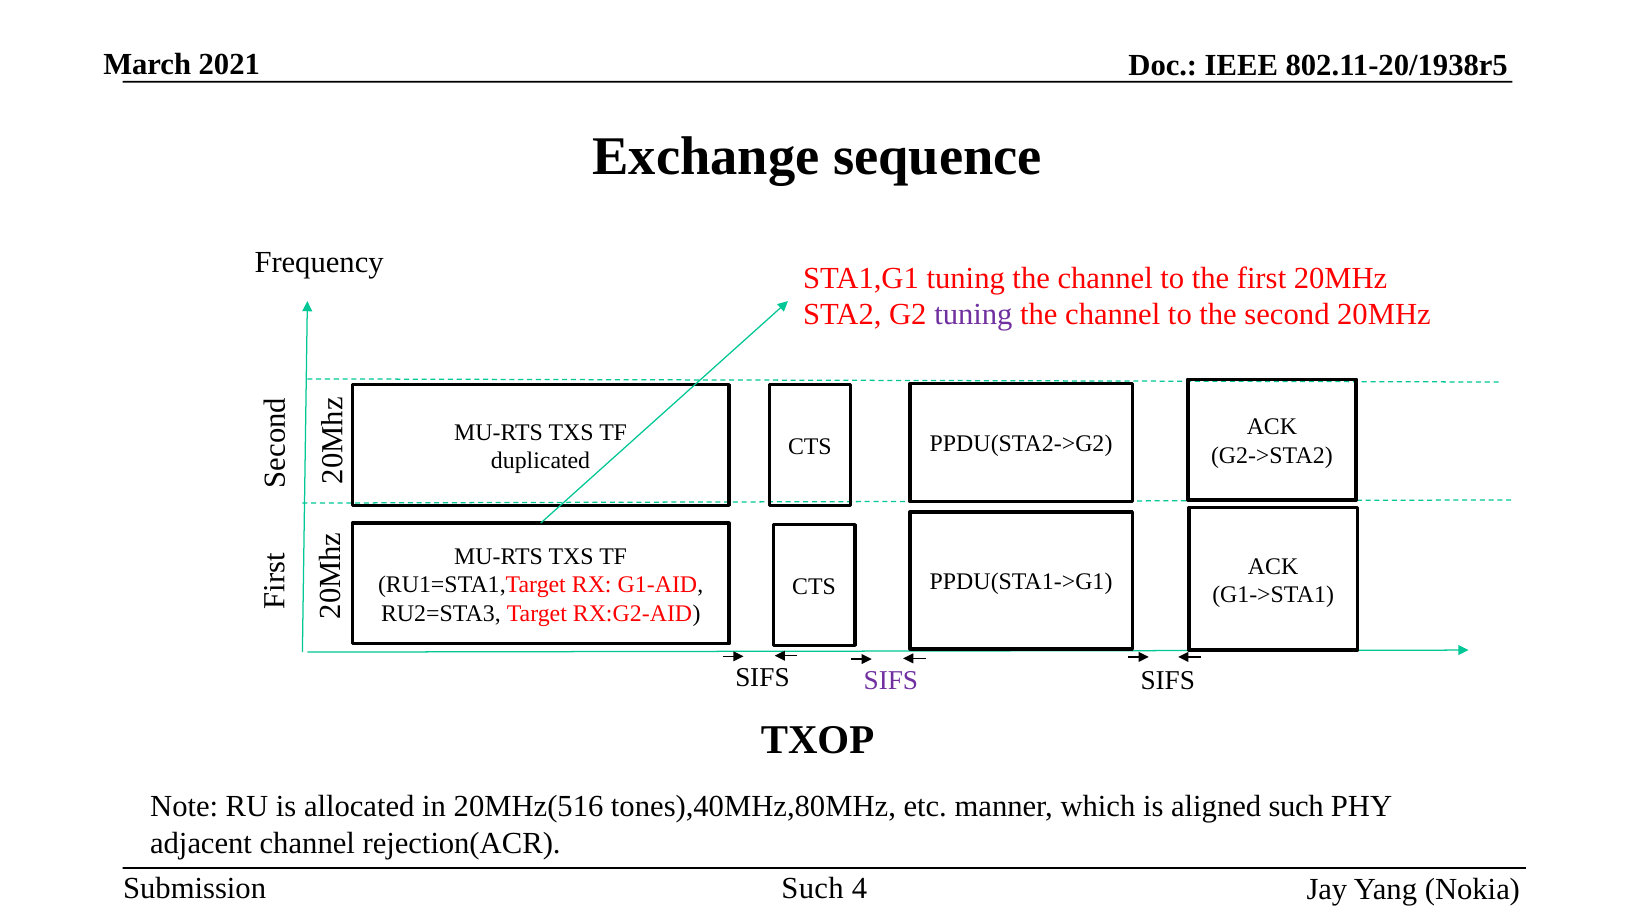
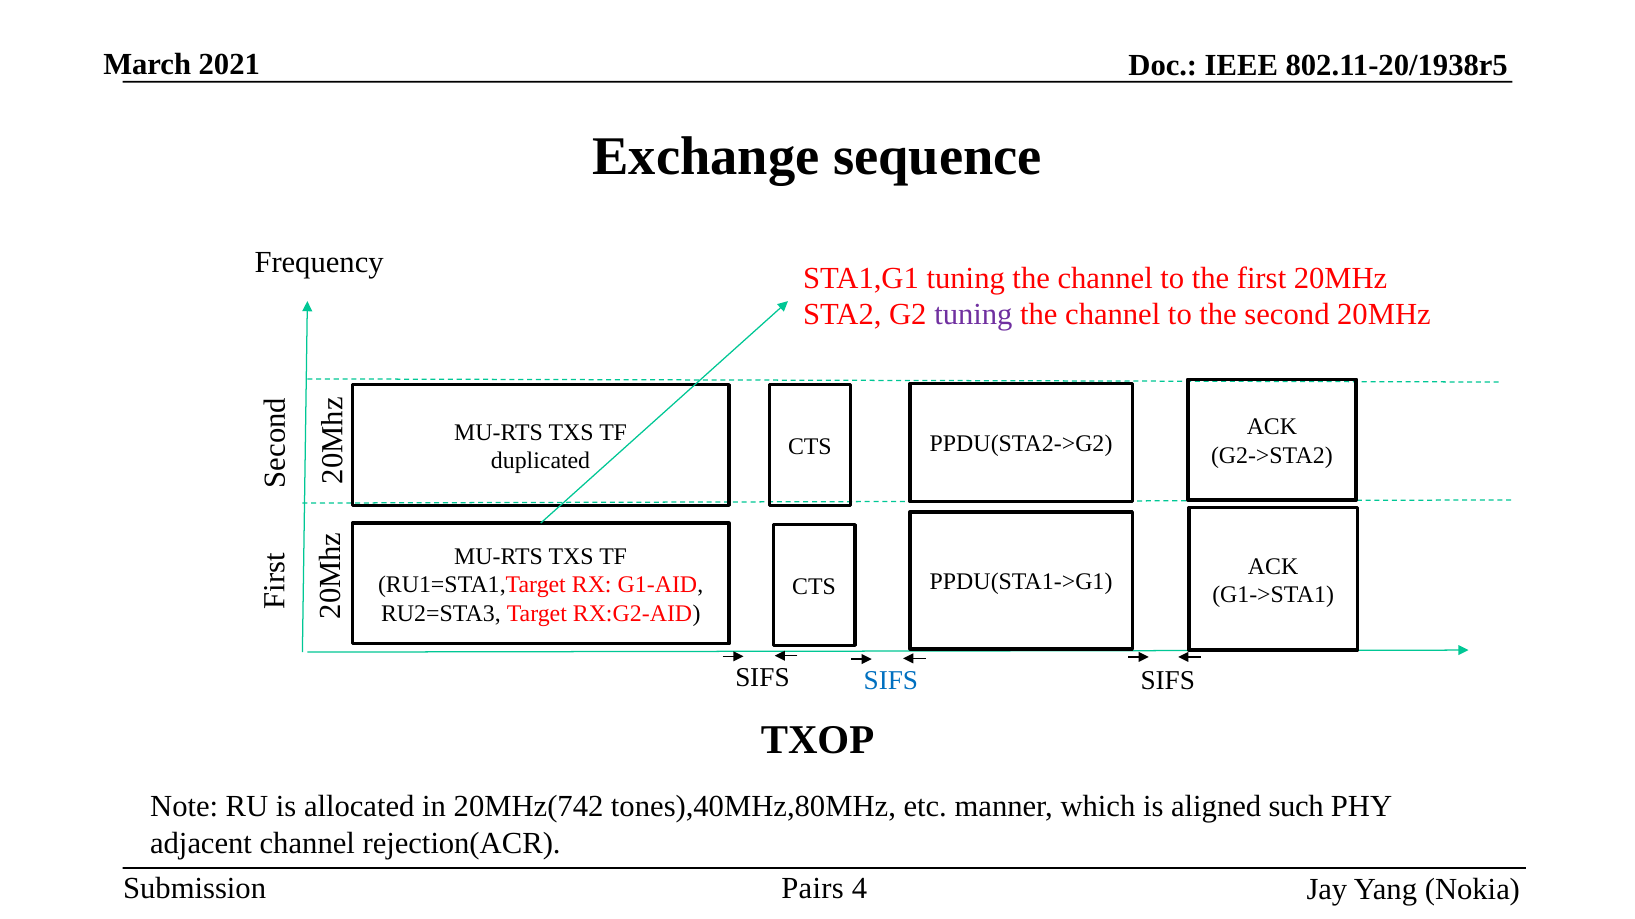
SIFS at (891, 681) colour: purple -> blue
20MHz(516: 20MHz(516 -> 20MHz(742
Such at (813, 889): Such -> Pairs
